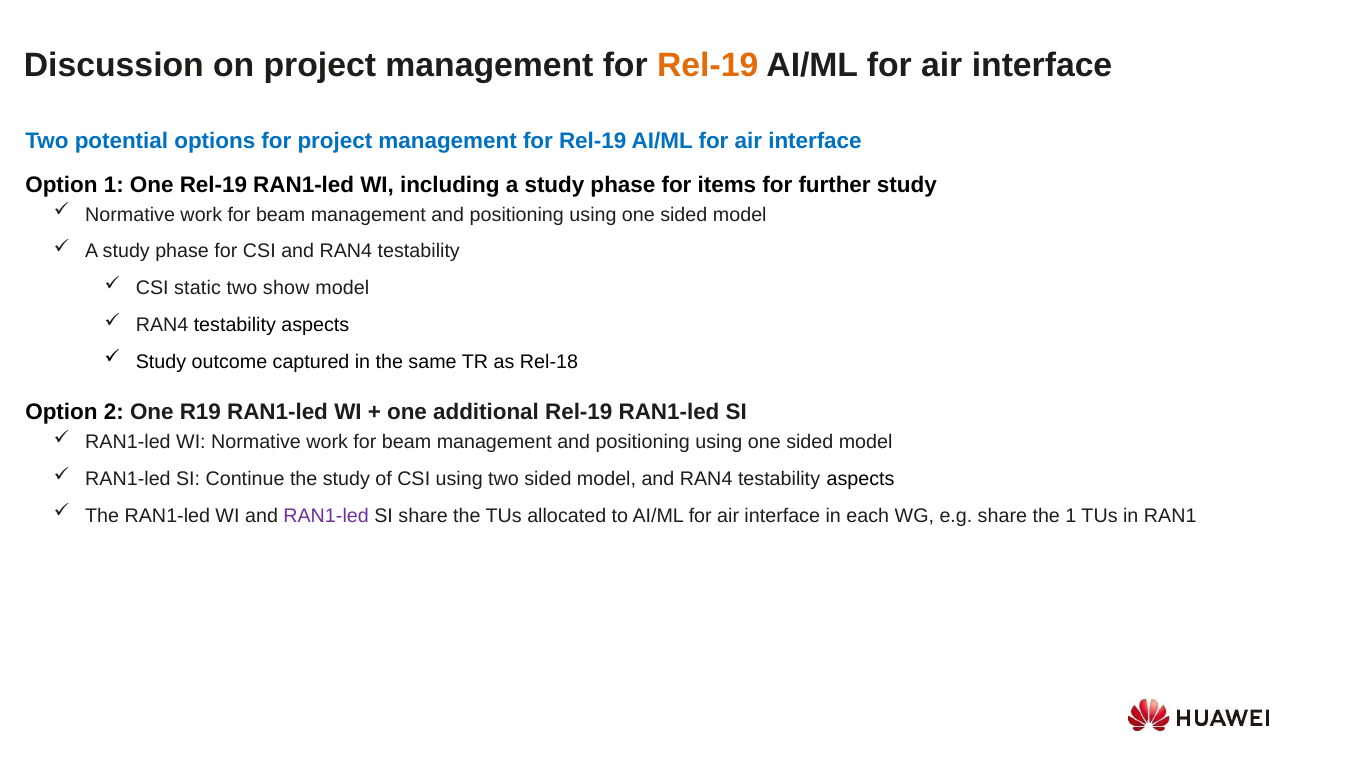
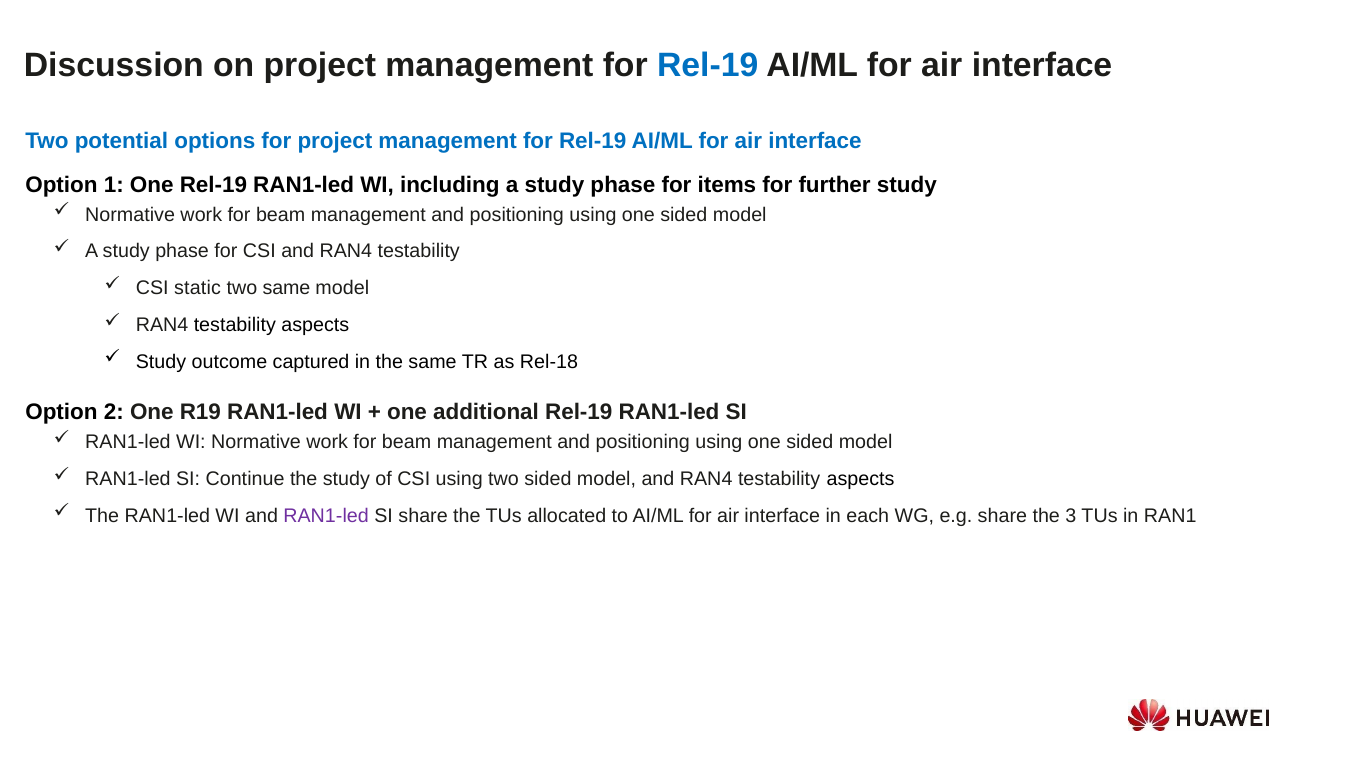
Rel-19 at (708, 65) colour: orange -> blue
two show: show -> same
the 1: 1 -> 3
